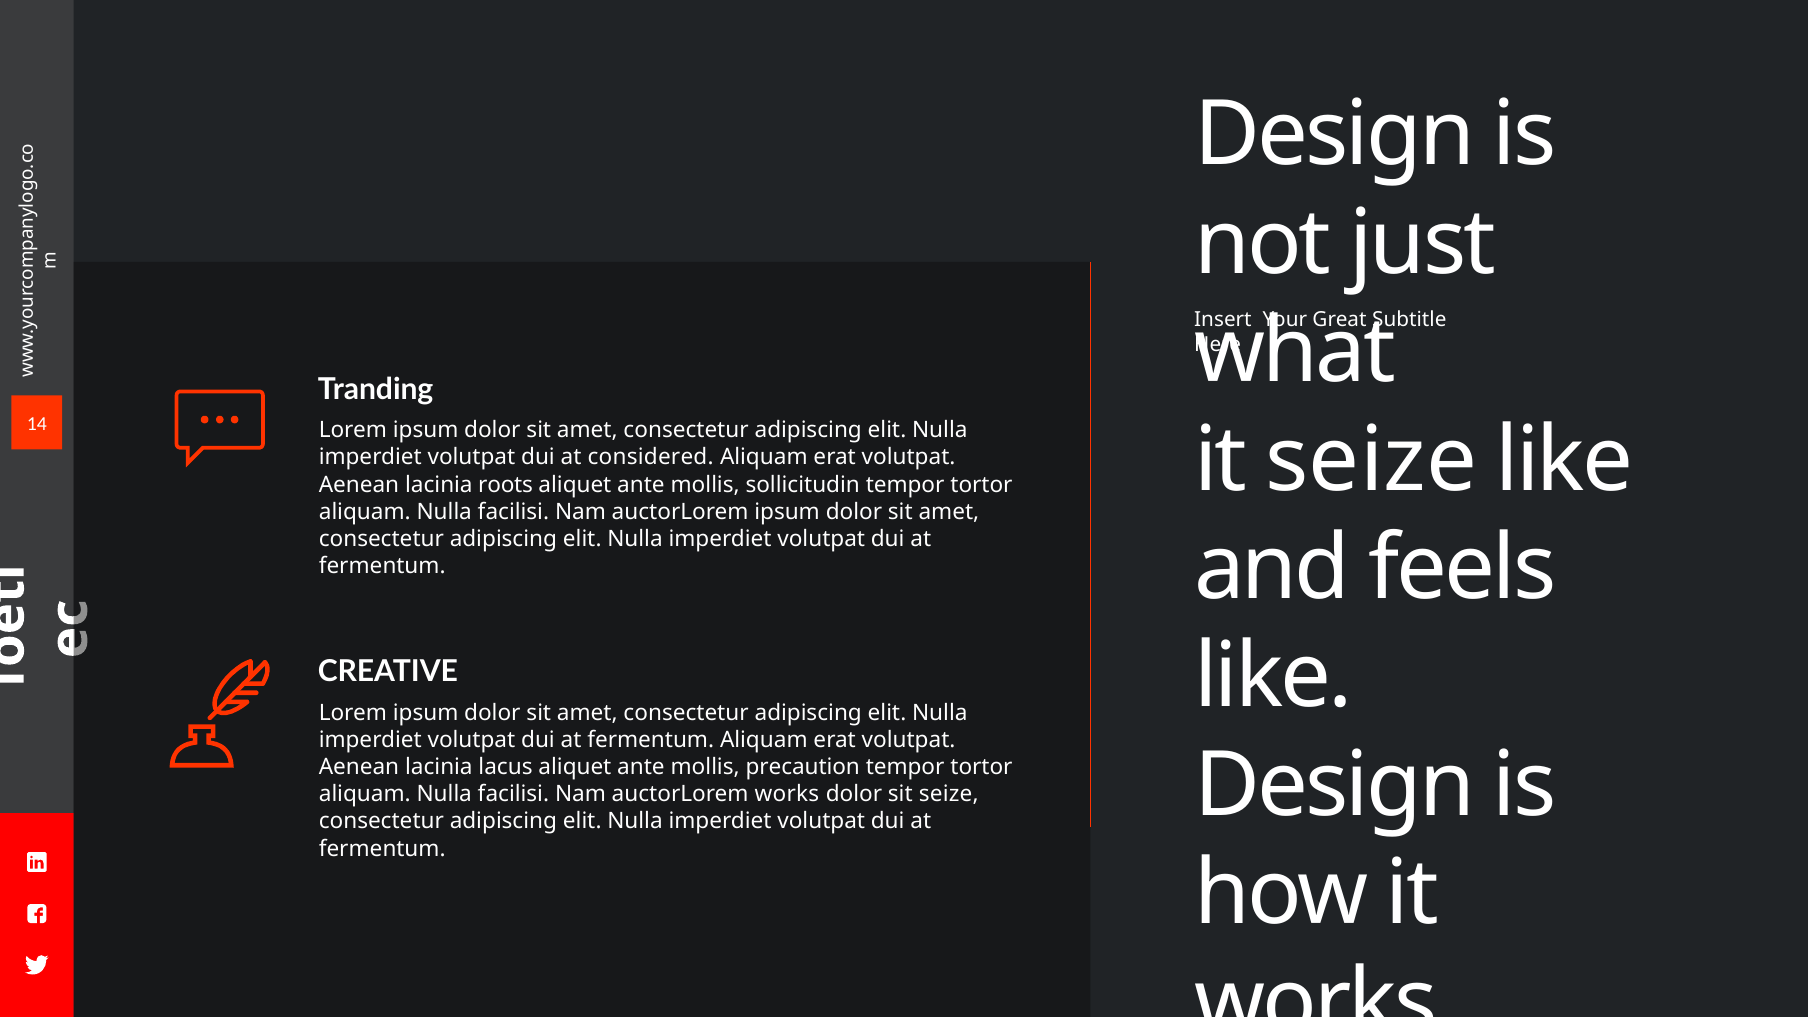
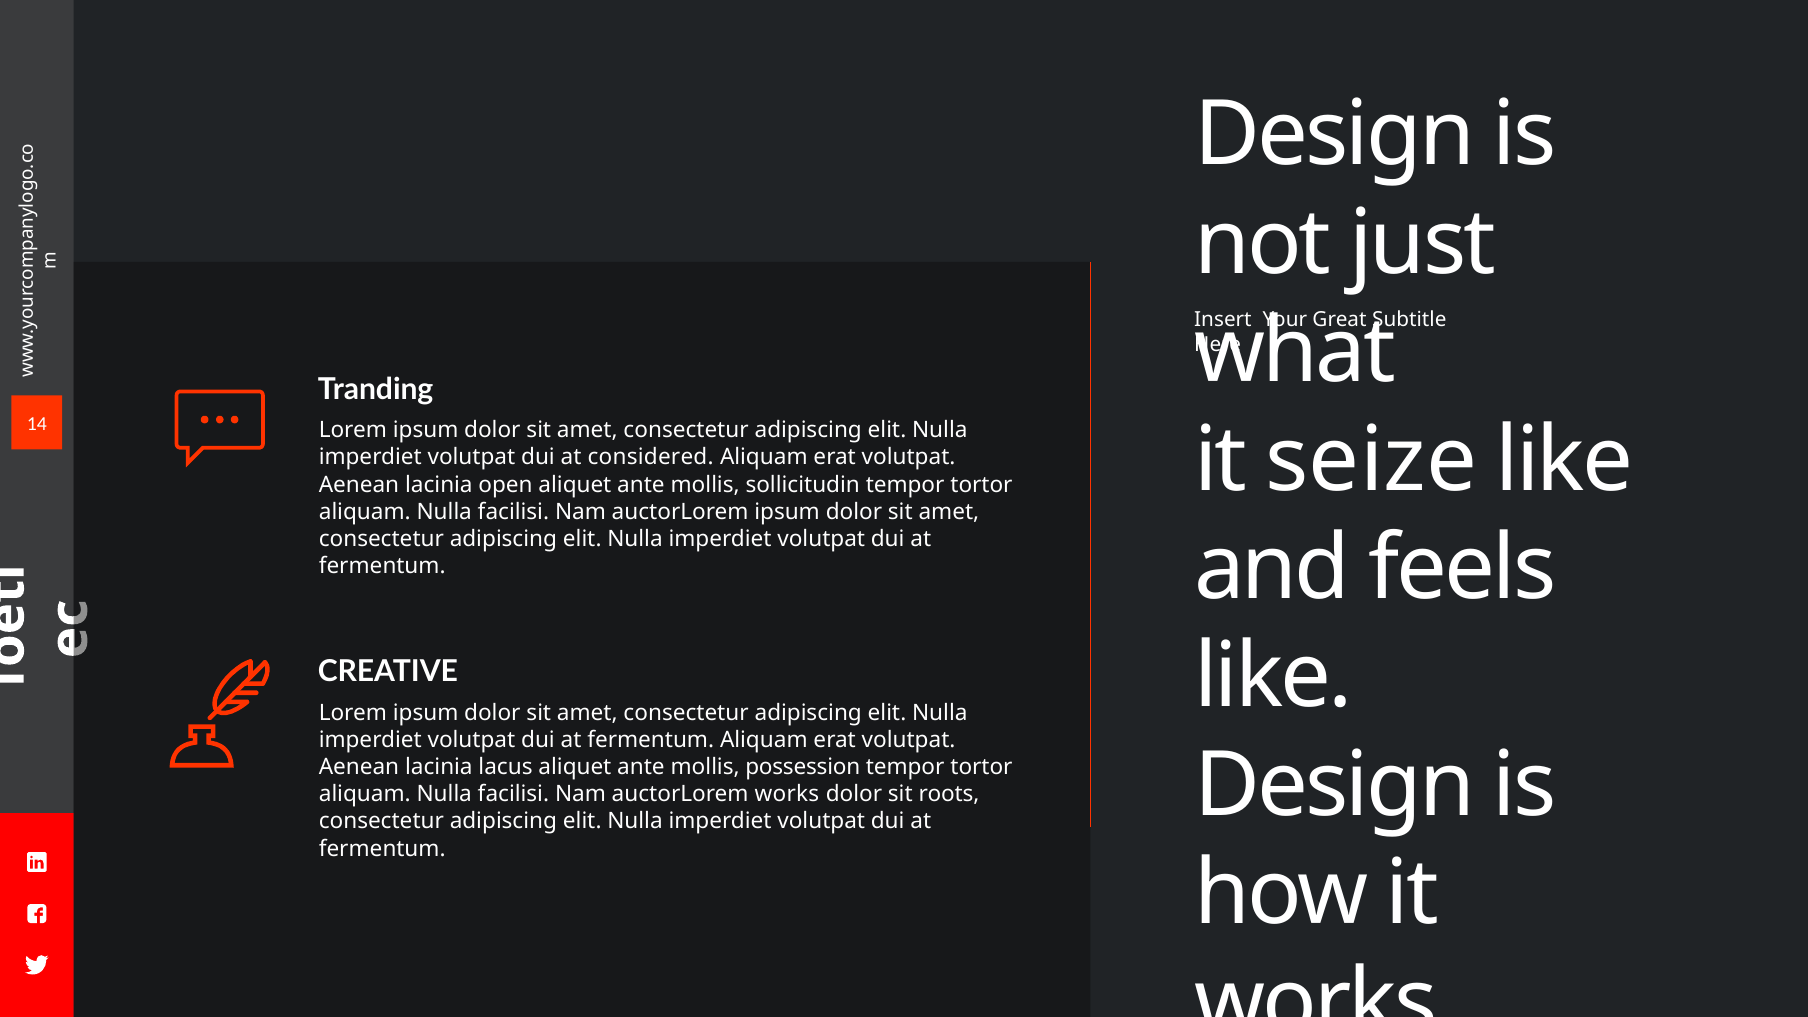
roots: roots -> open
precaution: precaution -> possession
sit seize: seize -> roots
